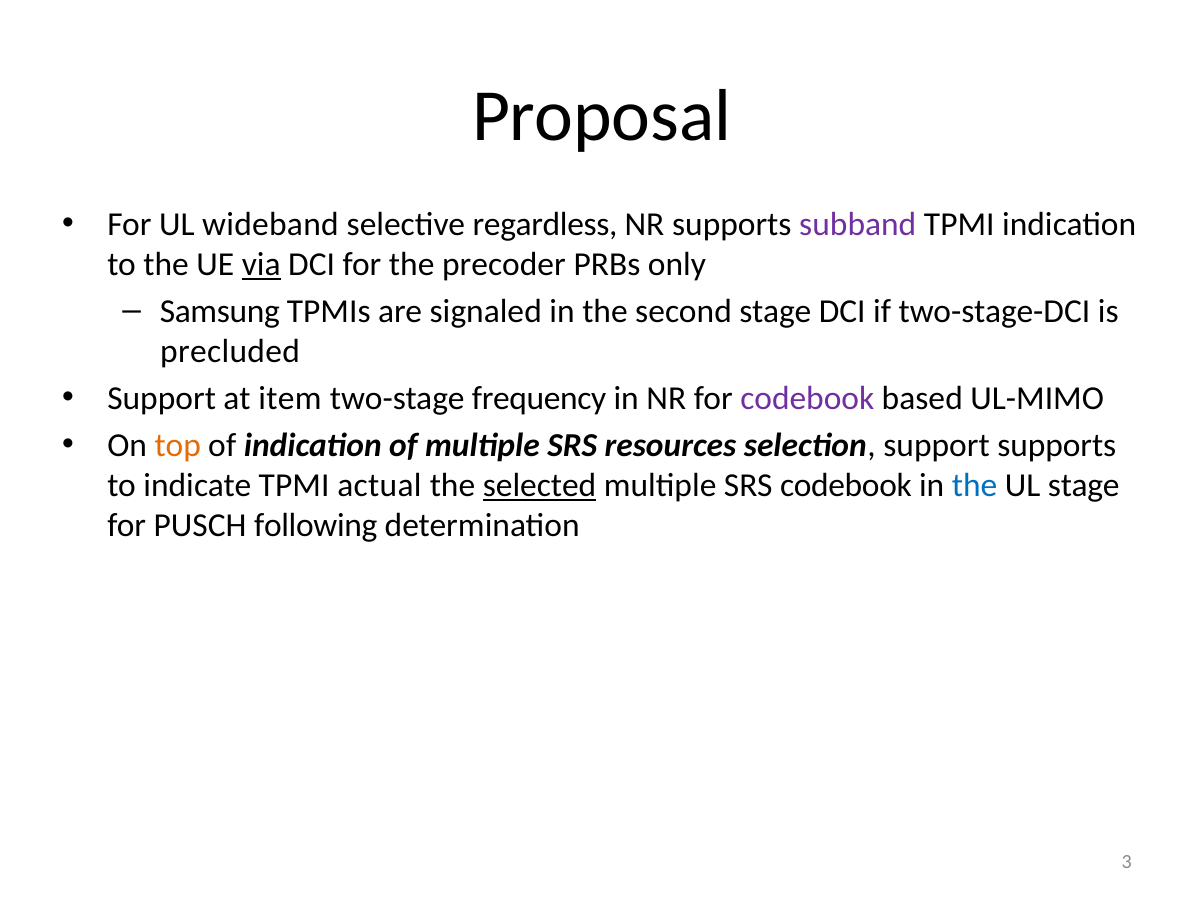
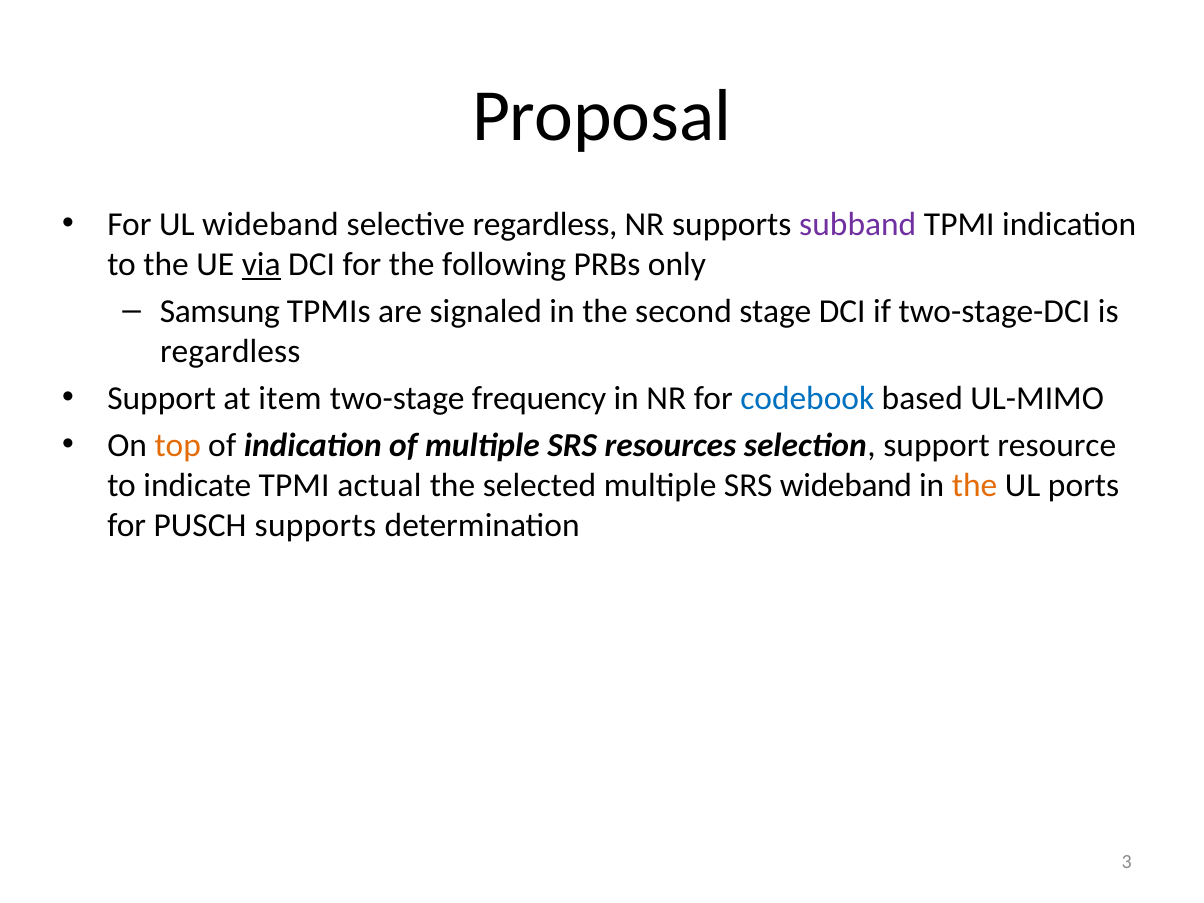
precoder: precoder -> following
precluded at (230, 351): precluded -> regardless
codebook at (807, 398) colour: purple -> blue
support supports: supports -> resource
selected underline: present -> none
SRS codebook: codebook -> wideband
the at (975, 485) colour: blue -> orange
UL stage: stage -> ports
PUSCH following: following -> supports
